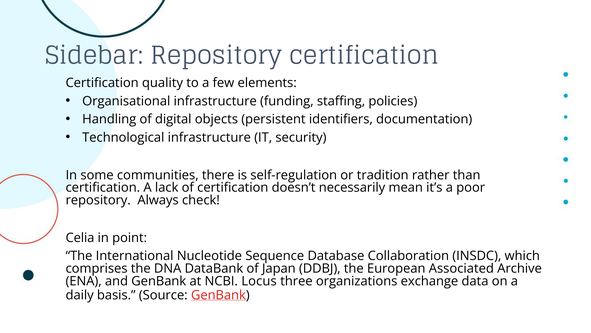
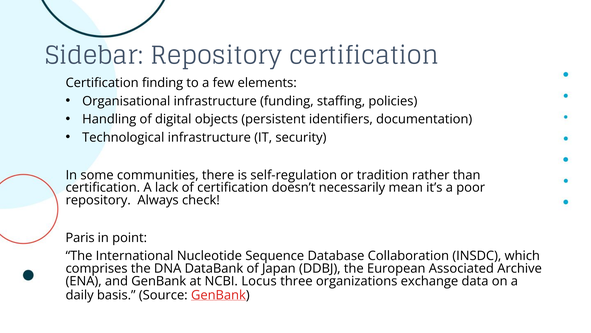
quality: quality -> finding
Celia: Celia -> Paris
